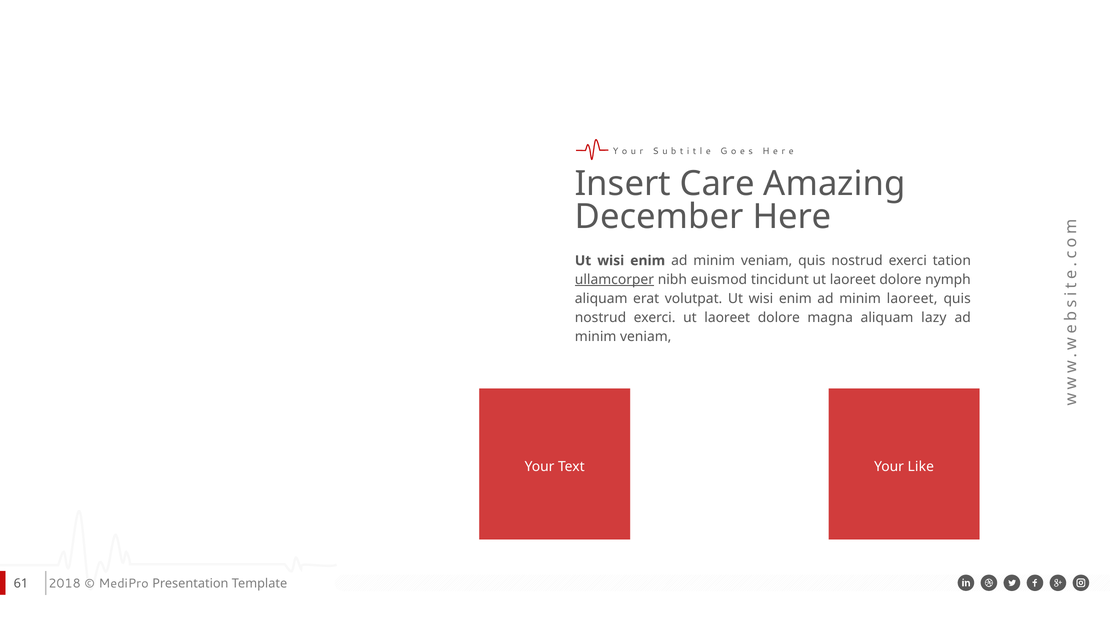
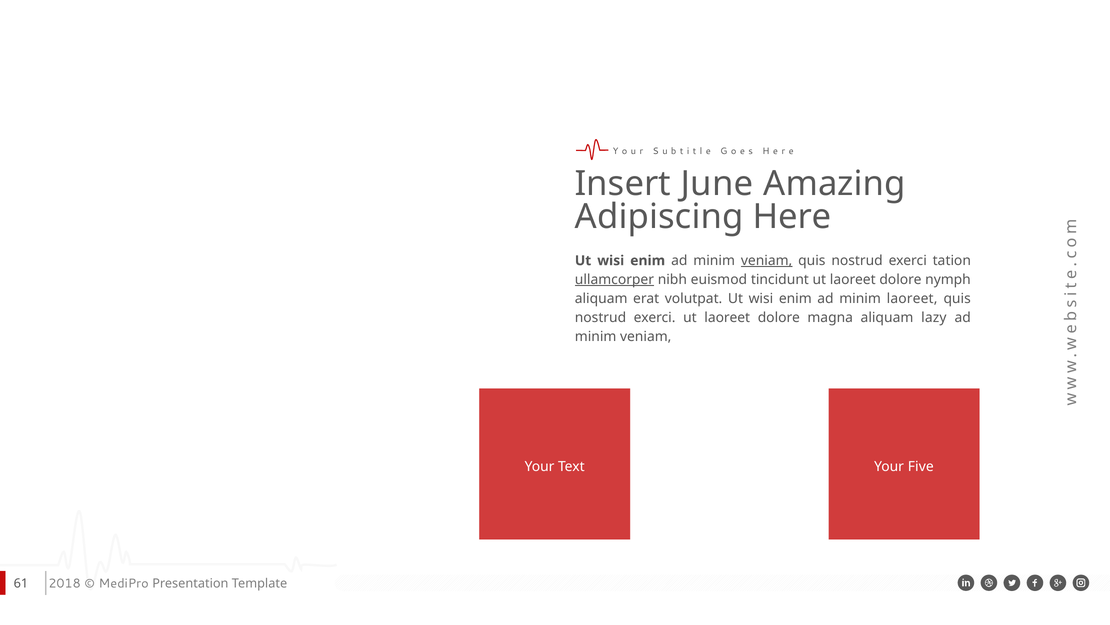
Care: Care -> June
December: December -> Adipiscing
veniam at (767, 260) underline: none -> present
Like: Like -> Five
